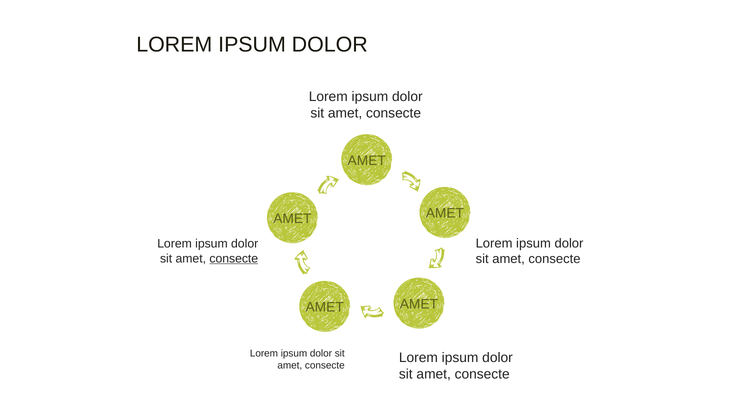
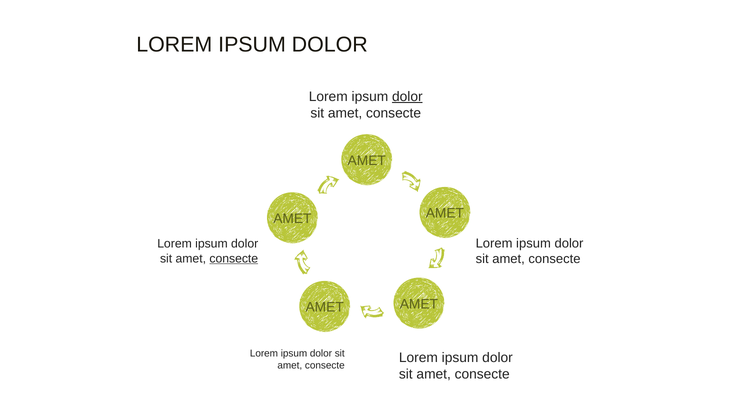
dolor at (407, 97) underline: none -> present
